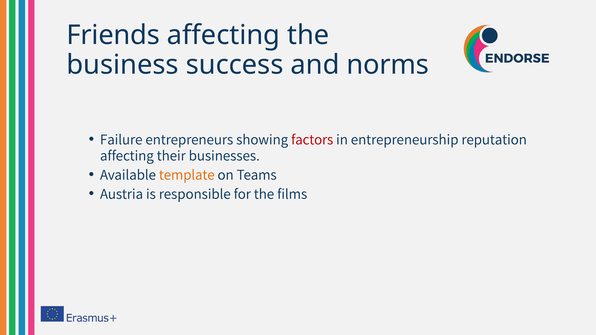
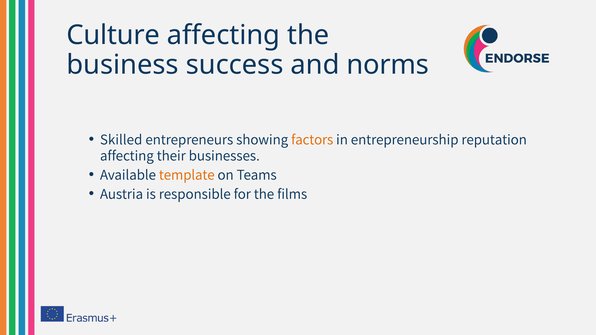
Friends: Friends -> Culture
Failure: Failure -> Skilled
factors colour: red -> orange
